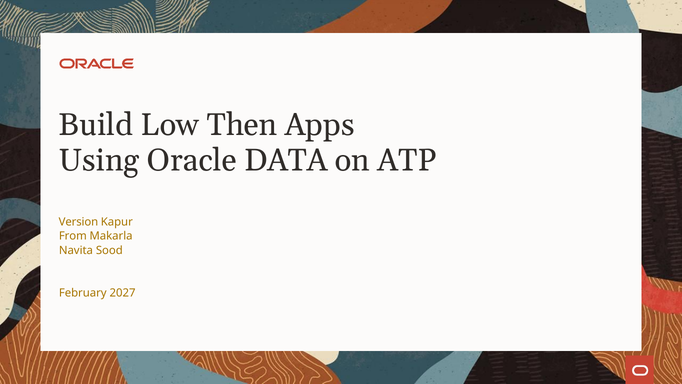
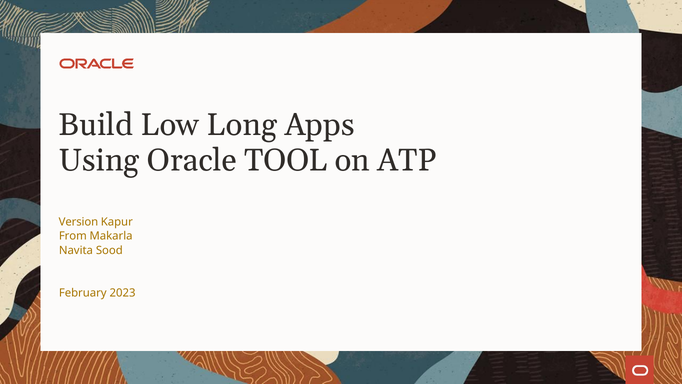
Then: Then -> Long
DATA: DATA -> TOOL
2027: 2027 -> 2023
